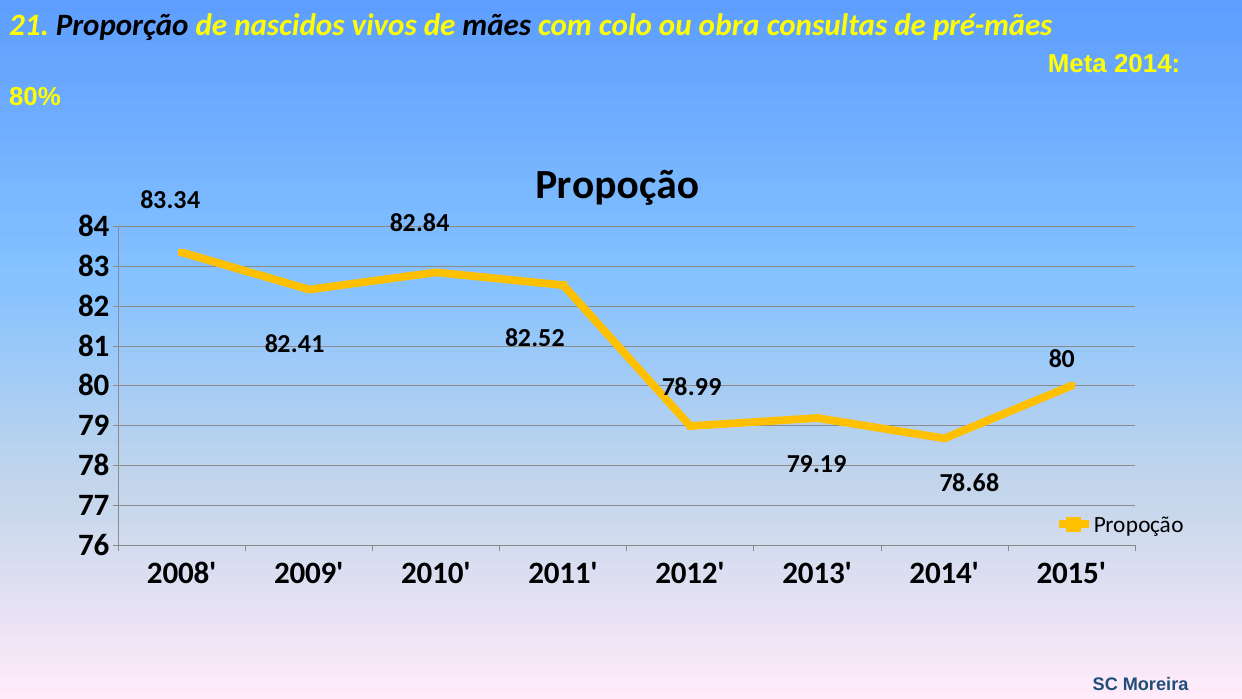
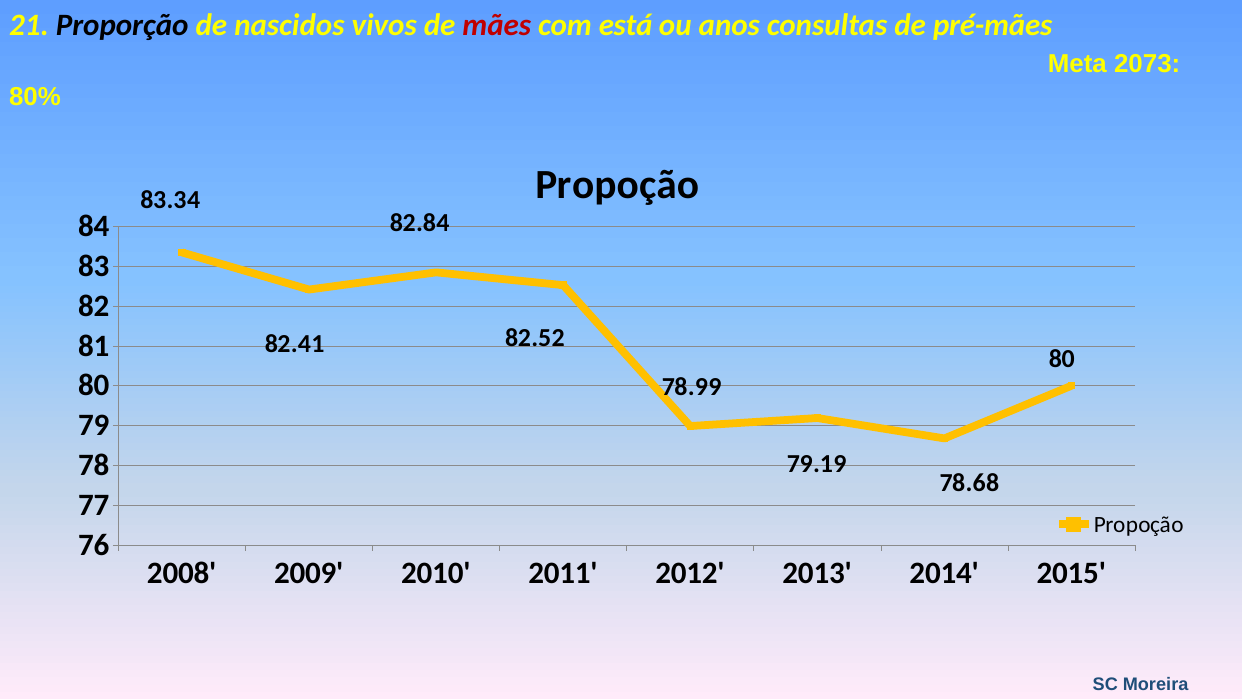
mães colour: black -> red
colo: colo -> está
obra: obra -> anos
Meta 2014: 2014 -> 2073
